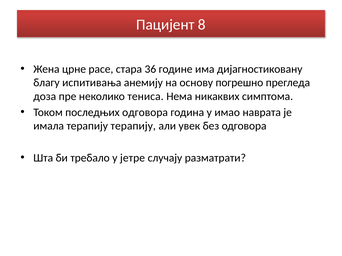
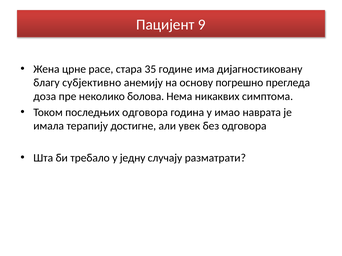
8: 8 -> 9
36: 36 -> 35
испитивања: испитивања -> субјективно
тениса: тениса -> болова
терапију терапију: терапију -> достигне
јетре: јетре -> једну
